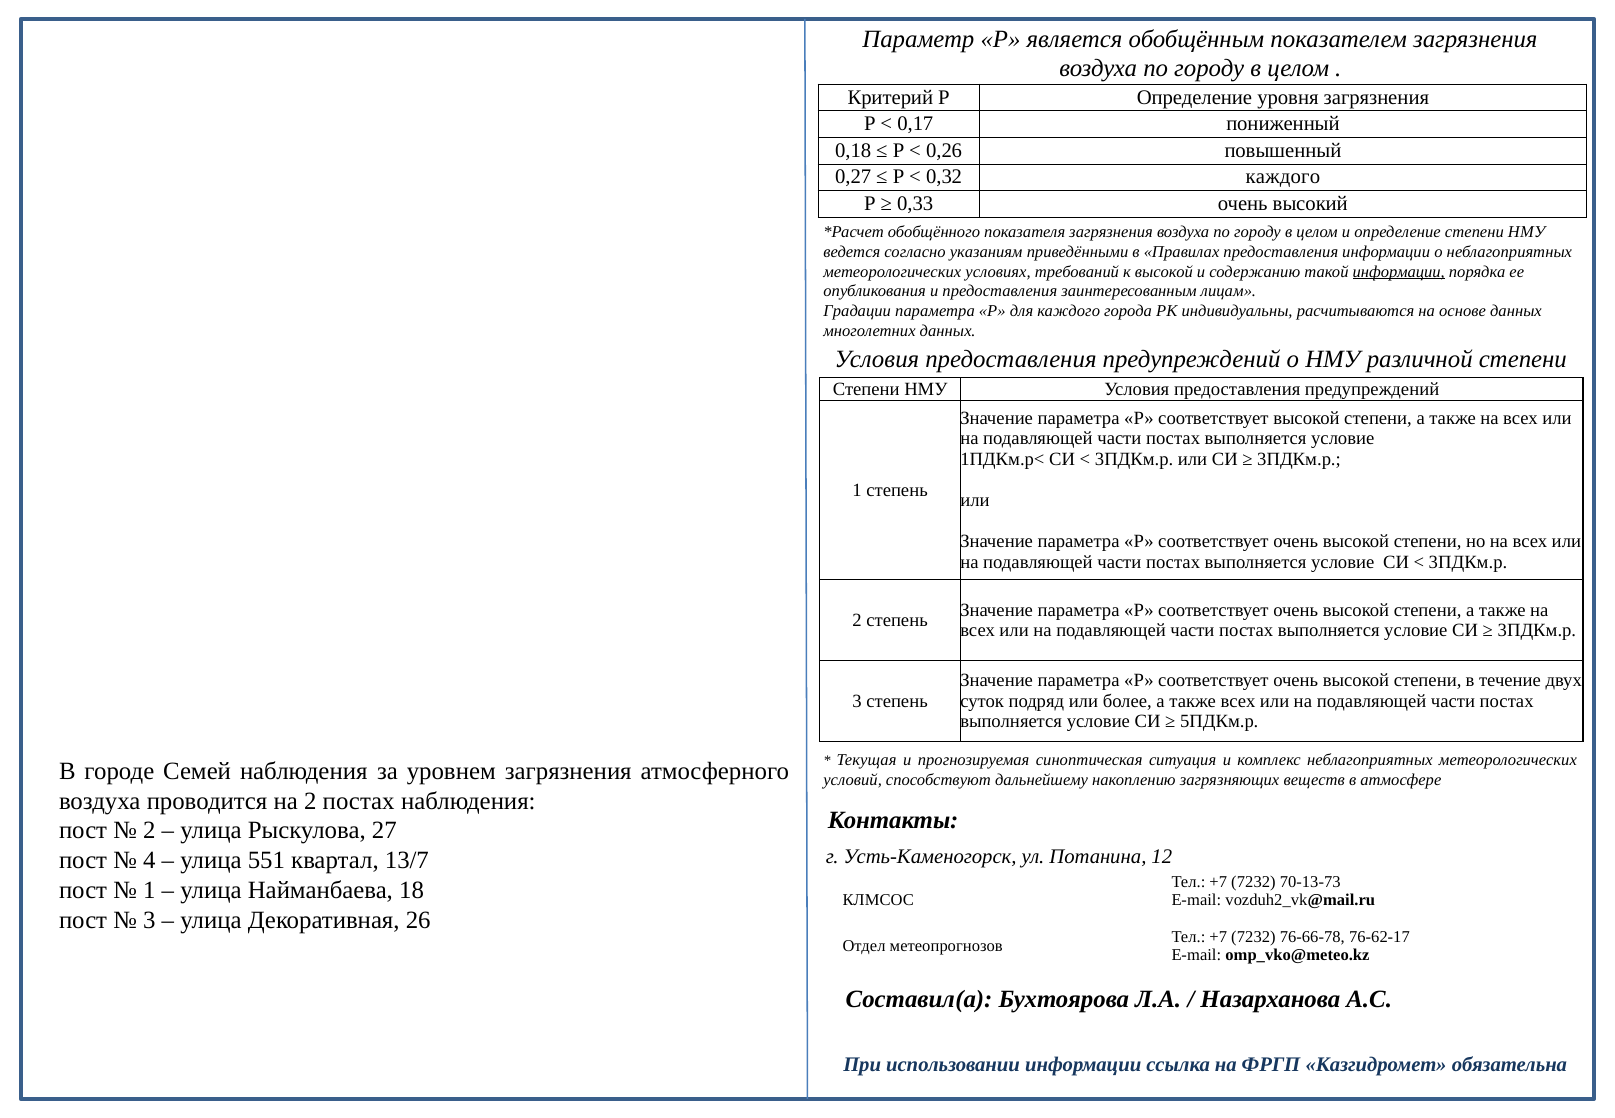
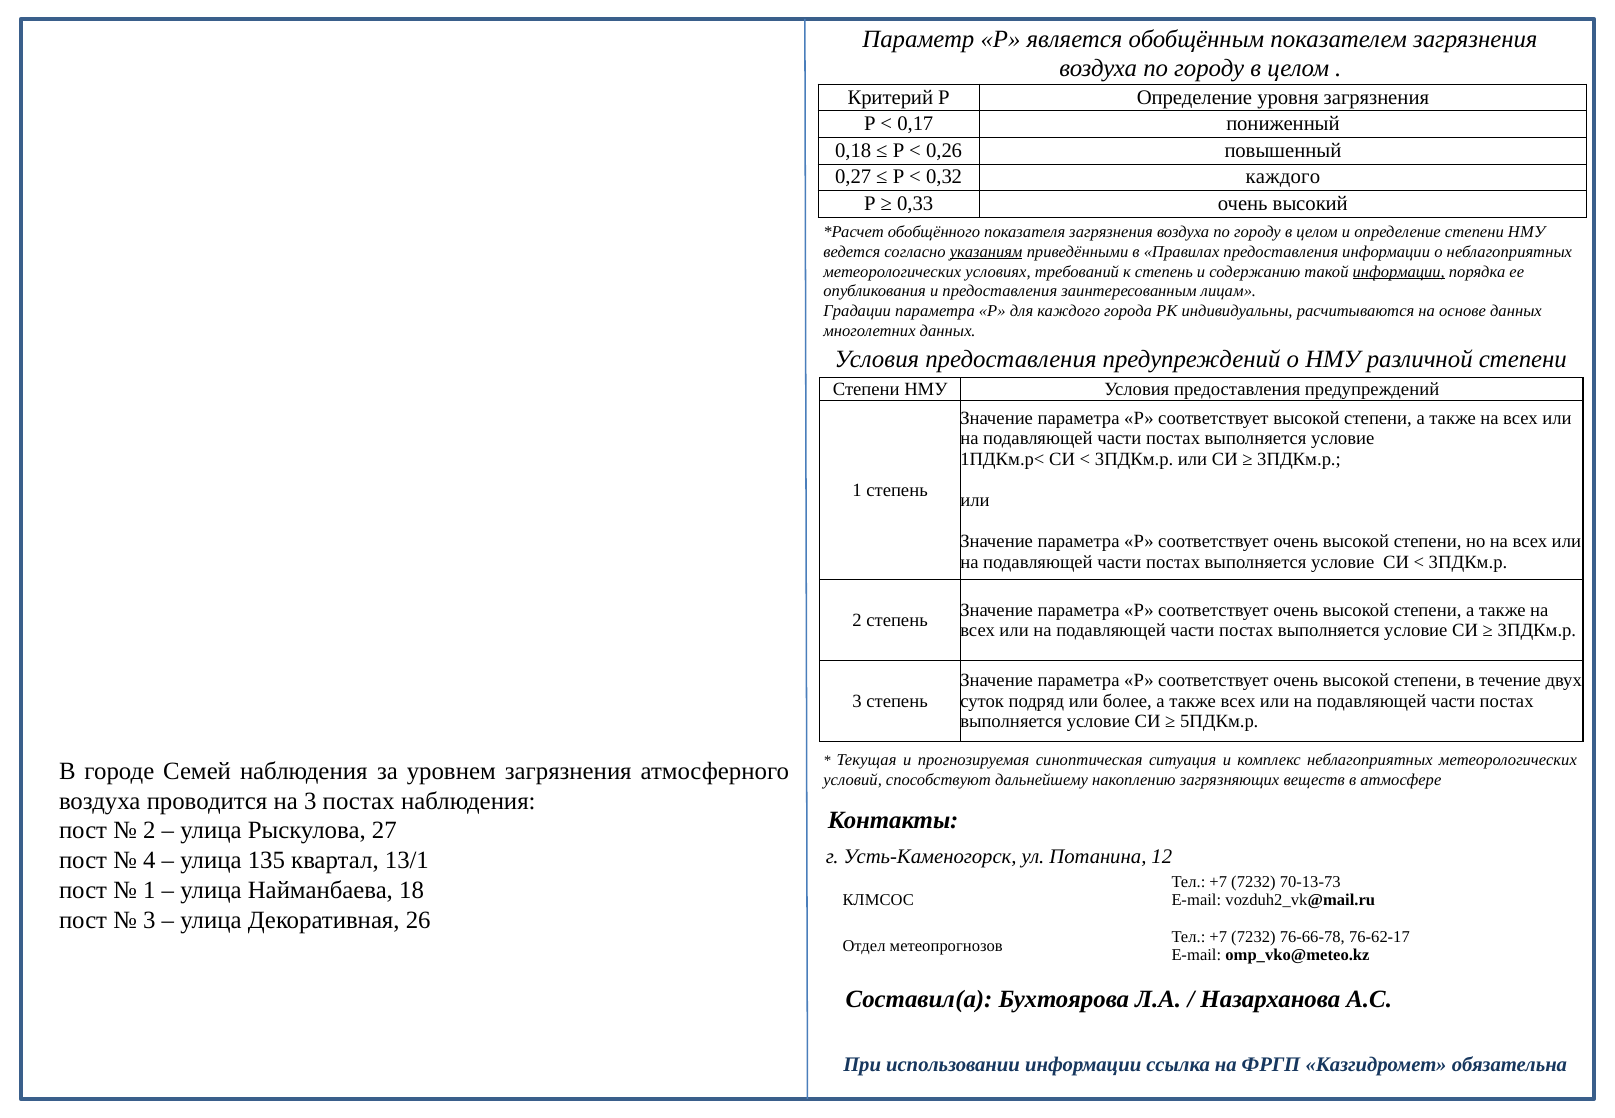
указаниям underline: none -> present
к высокой: высокой -> степень
на 2: 2 -> 3
551: 551 -> 135
13/7: 13/7 -> 13/1
